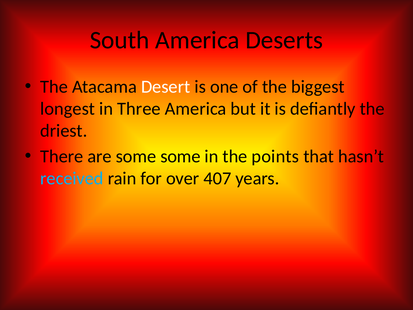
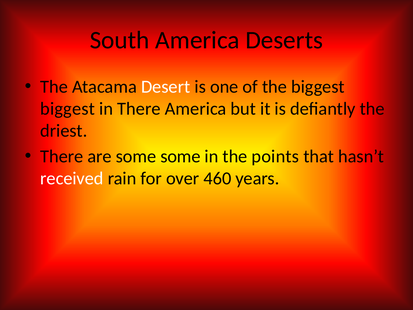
longest at (68, 109): longest -> biggest
in Three: Three -> There
received colour: light blue -> white
407: 407 -> 460
